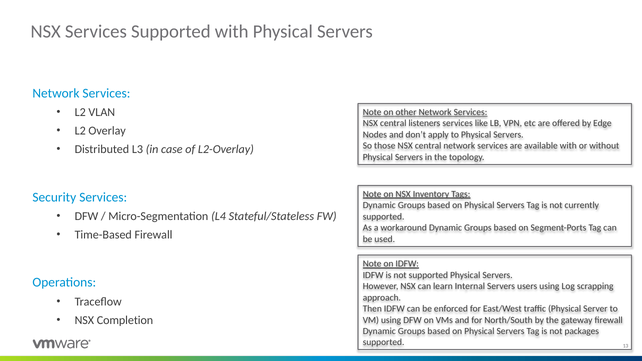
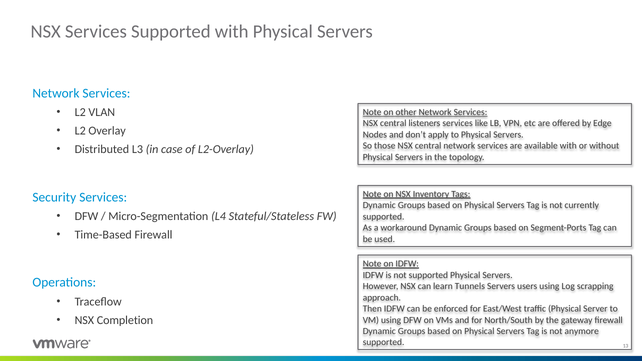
Internal: Internal -> Tunnels
packages: packages -> anymore
